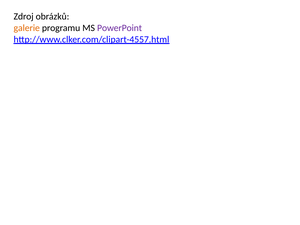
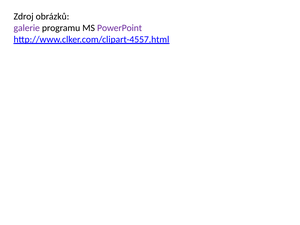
galerie colour: orange -> purple
